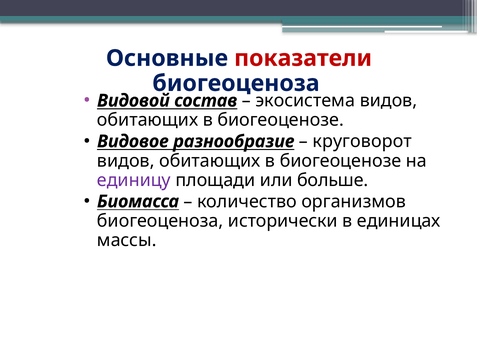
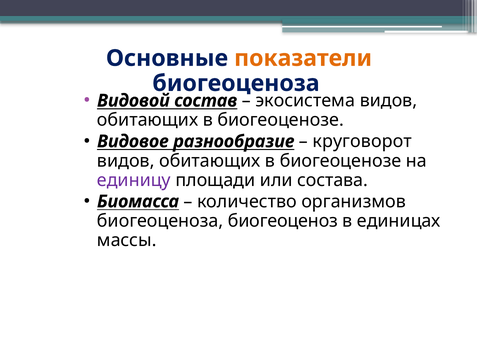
показатели colour: red -> orange
больше: больше -> состава
исторически: исторически -> биогеоценоз
